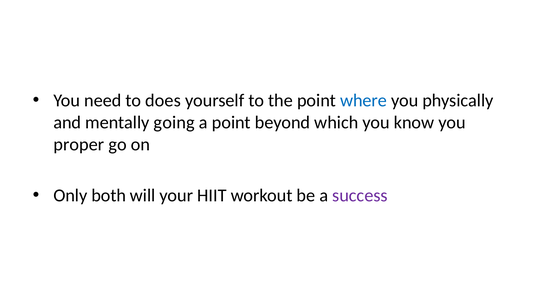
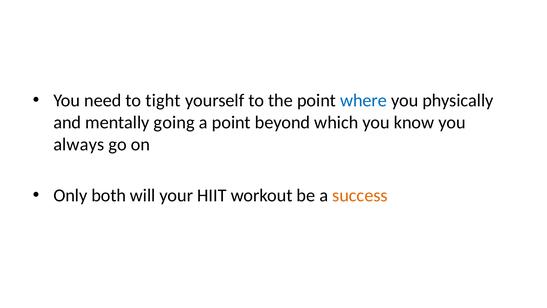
does: does -> tight
proper: proper -> always
success colour: purple -> orange
